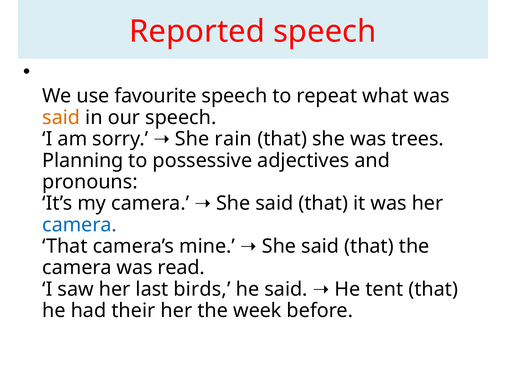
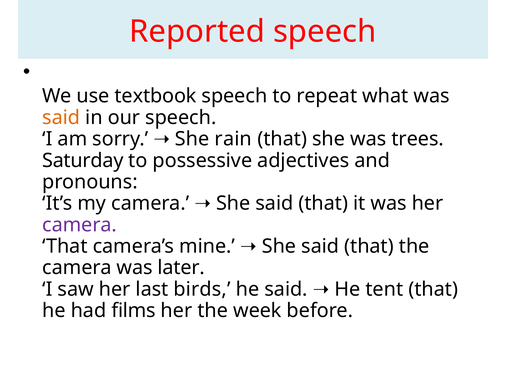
favourite: favourite -> textbook
Planning: Planning -> Saturday
camera at (80, 225) colour: blue -> purple
read: read -> later
their: their -> films
